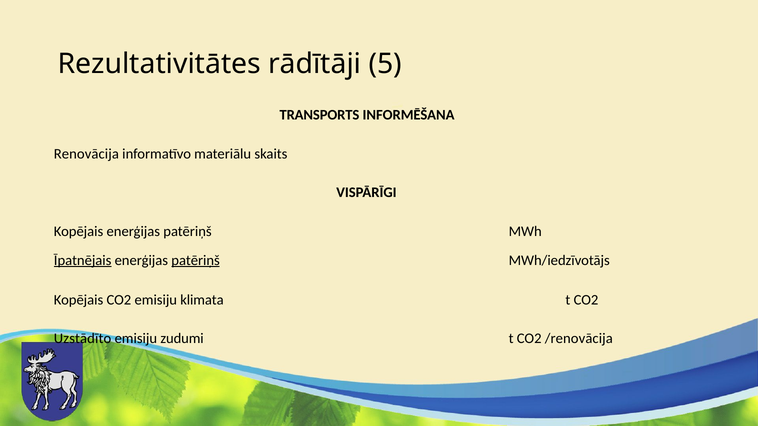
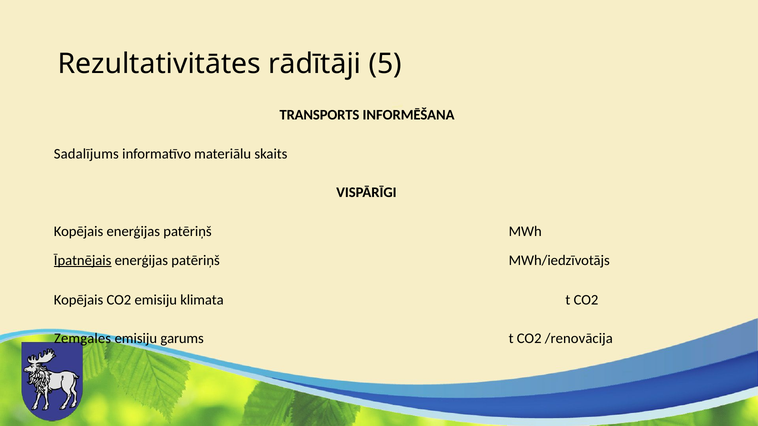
Renovācija: Renovācija -> Sadalījums
patēriņš at (196, 260) underline: present -> none
Uzstādīto: Uzstādīto -> Zemgales
zudumi: zudumi -> garums
